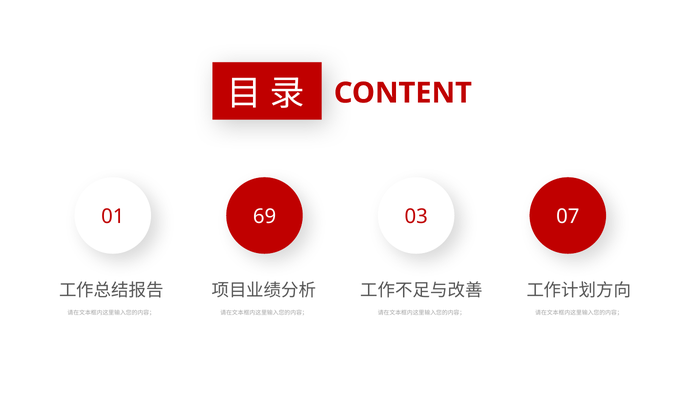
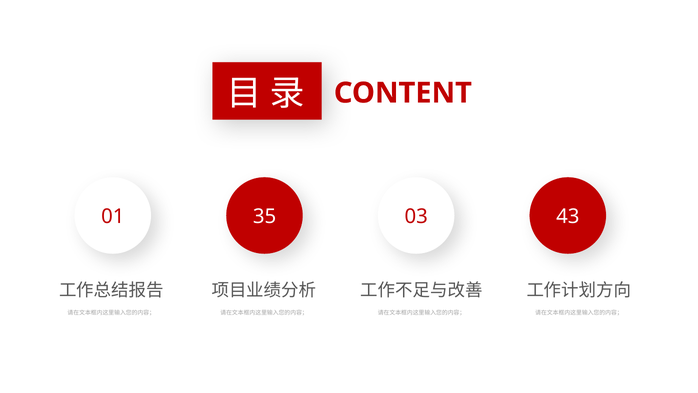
69: 69 -> 35
07: 07 -> 43
